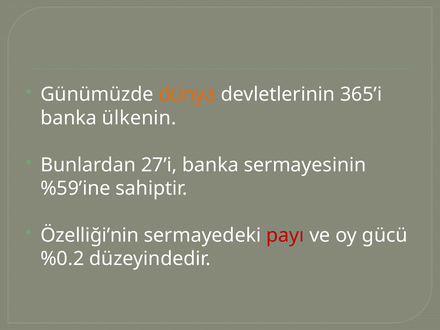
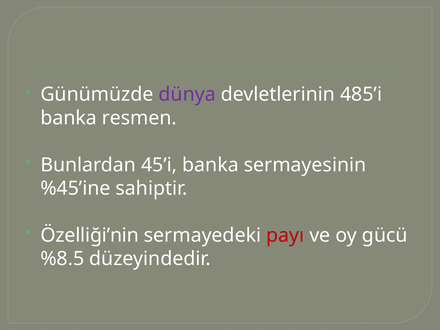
dünya colour: orange -> purple
365’i: 365’i -> 485’i
ülkenin: ülkenin -> resmen
27’i: 27’i -> 45’i
%59’ine: %59’ine -> %45’ine
%0.2: %0.2 -> %8.5
